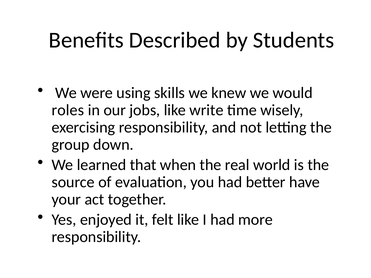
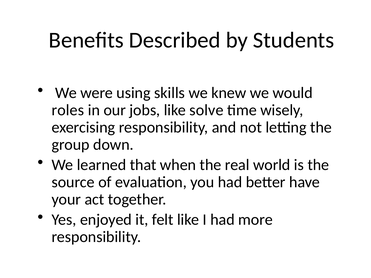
write: write -> solve
